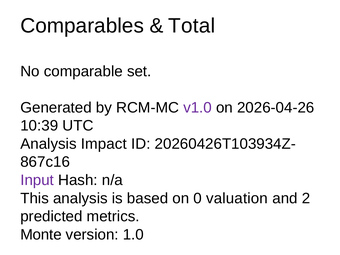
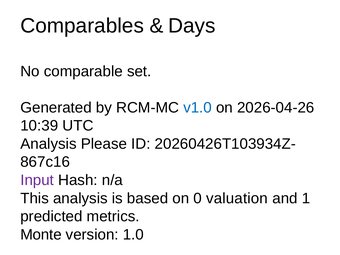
Total: Total -> Days
v1.0 colour: purple -> blue
Impact: Impact -> Please
2: 2 -> 1
